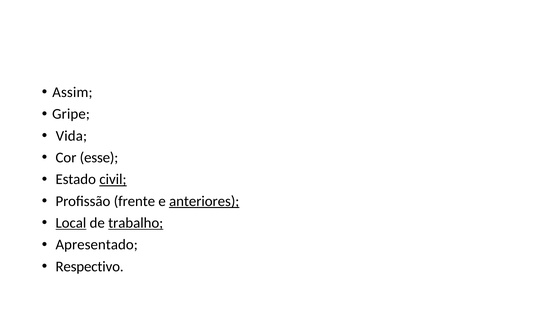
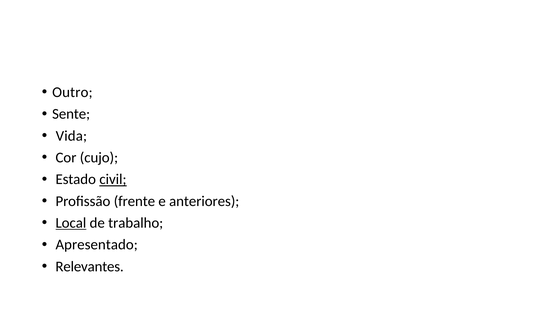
Assim: Assim -> Outro
Gripe: Gripe -> Sente
esse: esse -> cujo
anteriores underline: present -> none
trabalho underline: present -> none
Respectivo: Respectivo -> Relevantes
